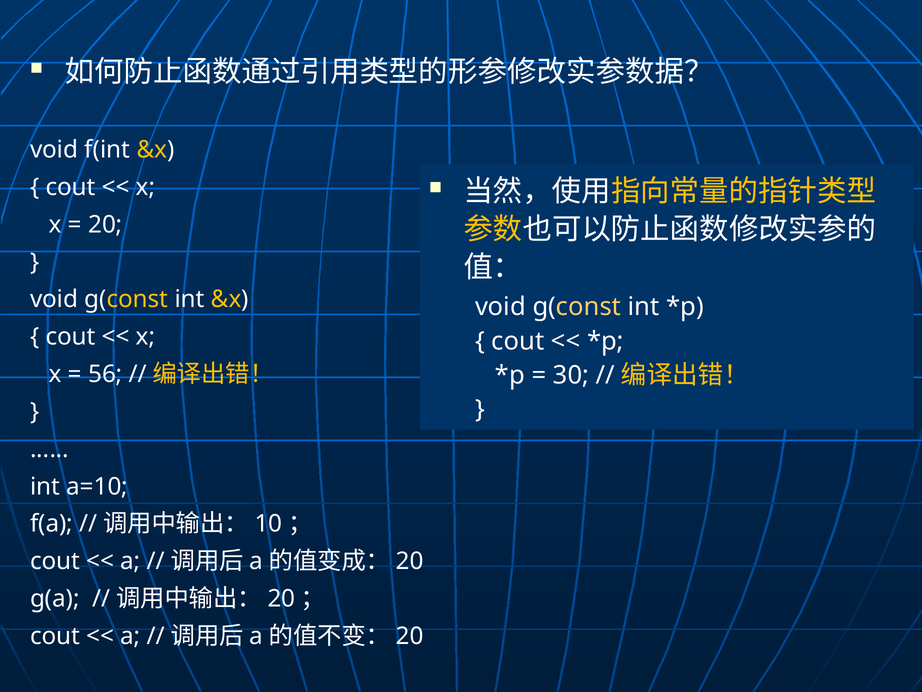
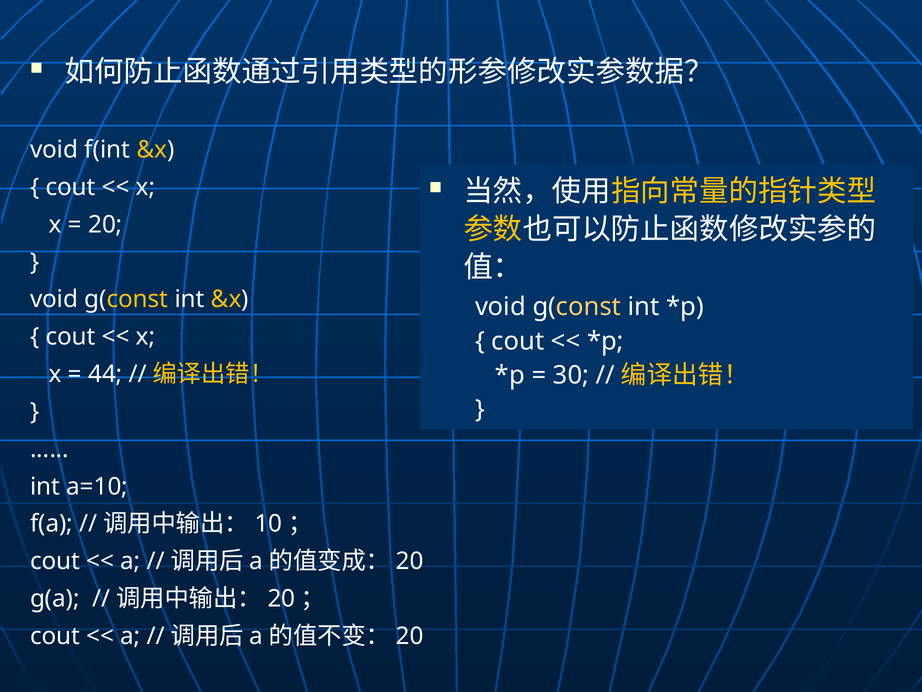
56: 56 -> 44
